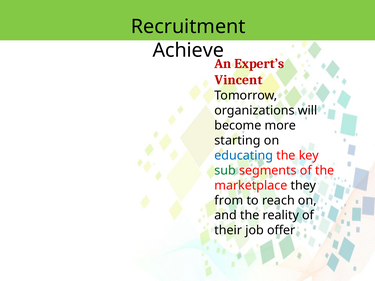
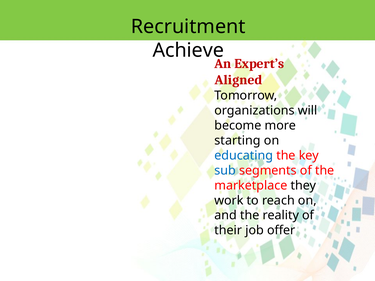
Vincent: Vincent -> Aligned
sub colour: green -> blue
from: from -> work
